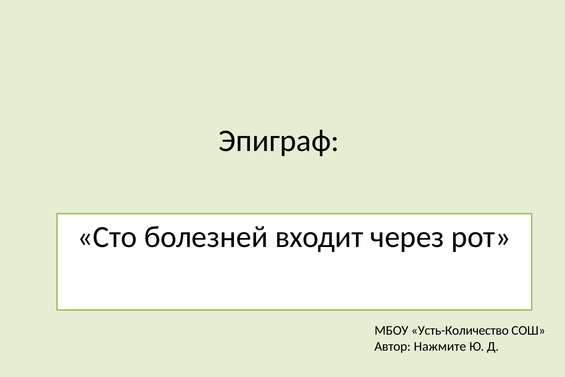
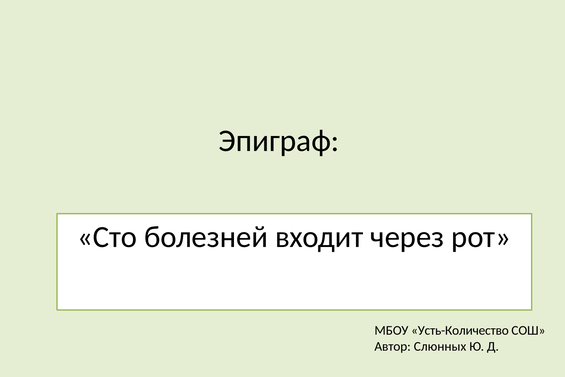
Нажмите: Нажмите -> Слюнных
